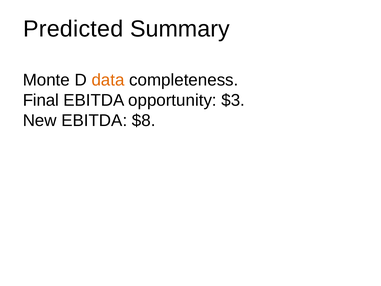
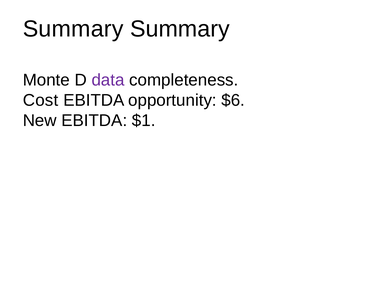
Predicted at (73, 29): Predicted -> Summary
data colour: orange -> purple
Final: Final -> Cost
$3: $3 -> $6
$8: $8 -> $1
